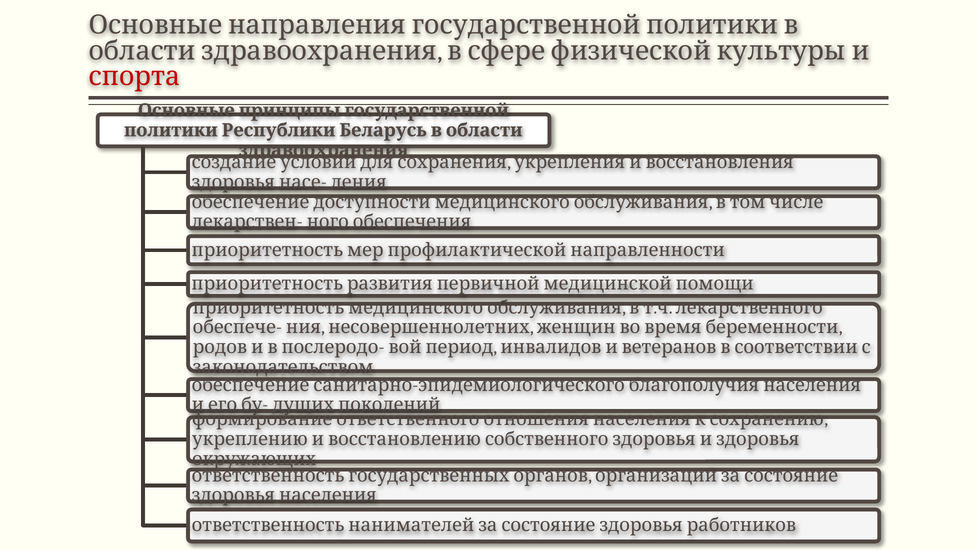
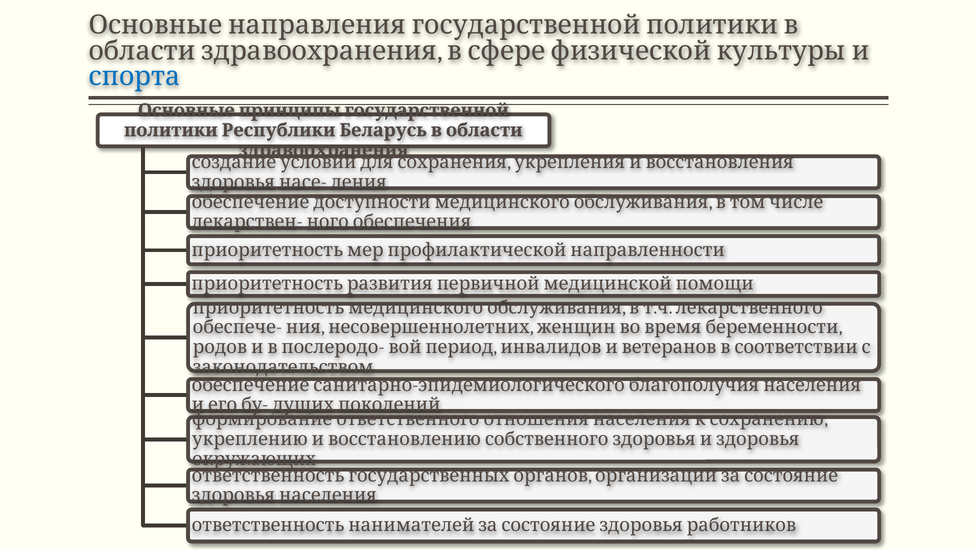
спорта colour: red -> blue
